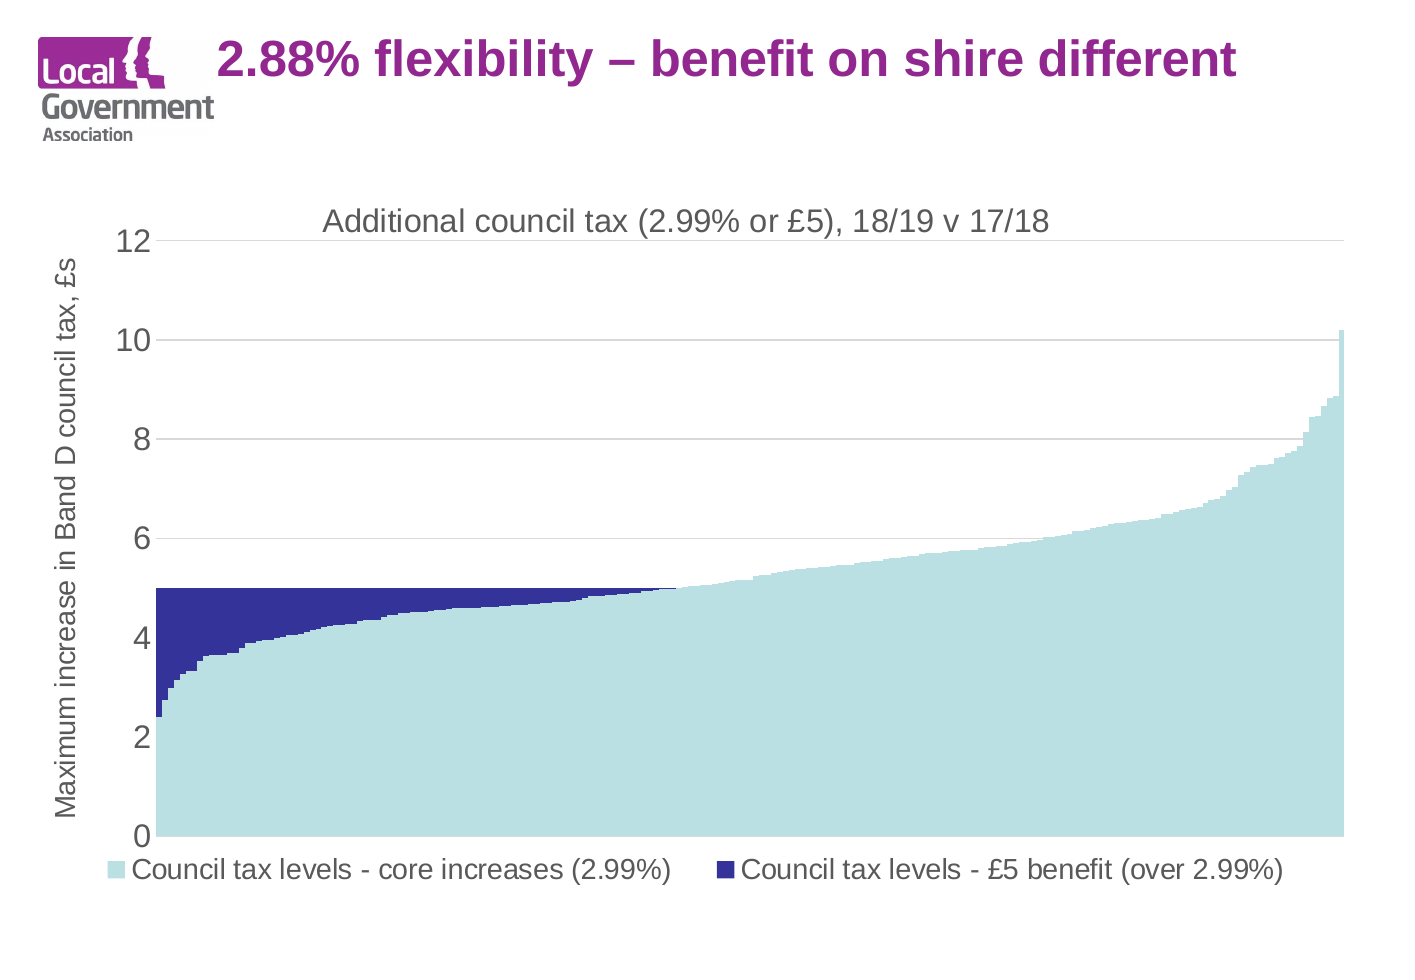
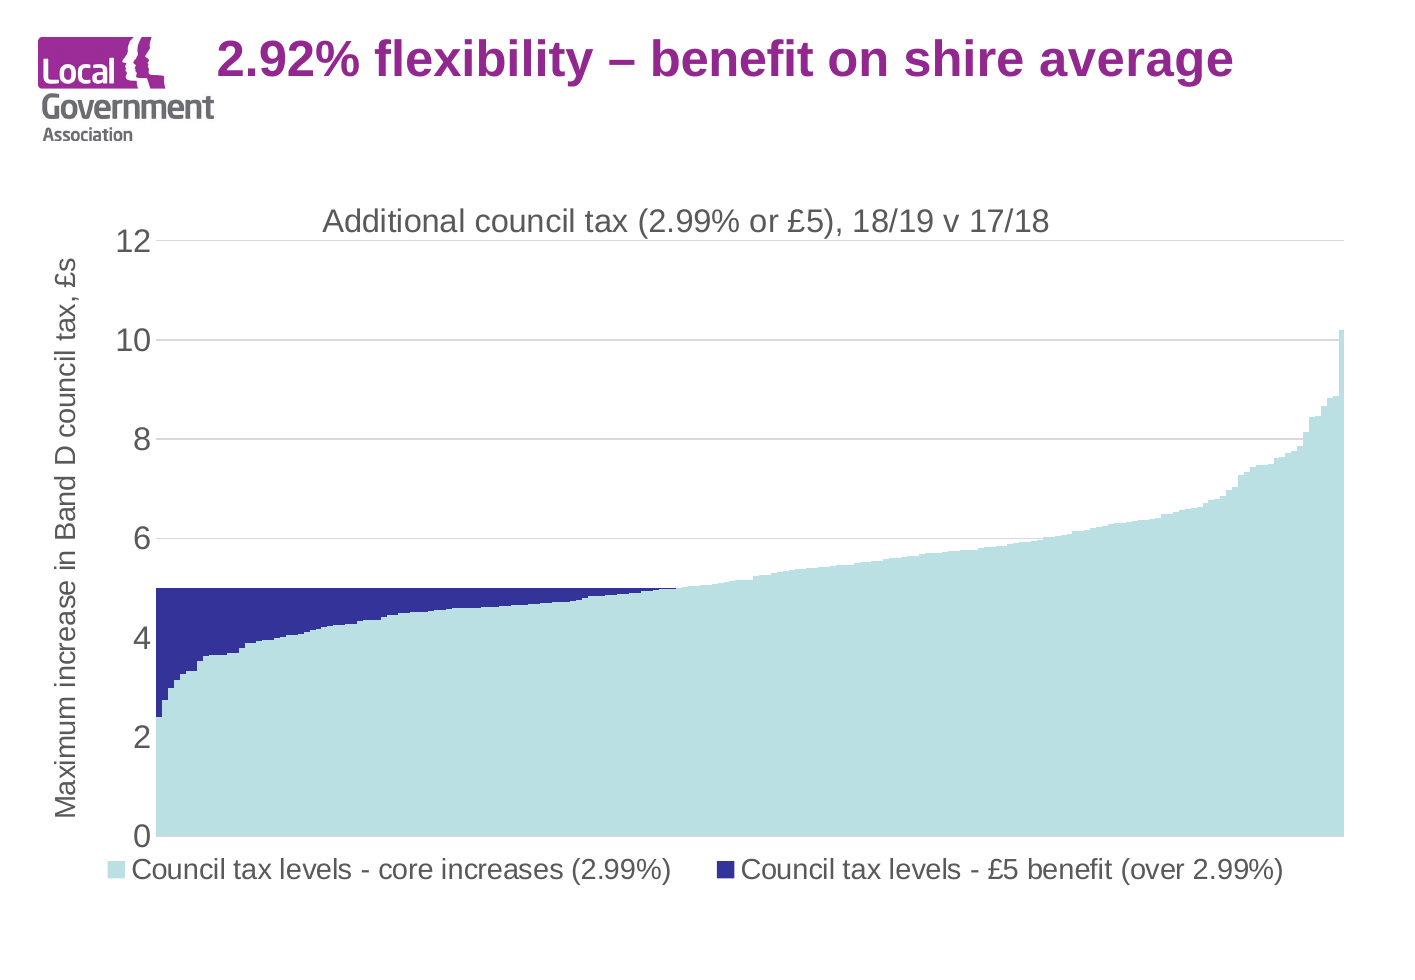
2.88%: 2.88% -> 2.92%
different: different -> average
